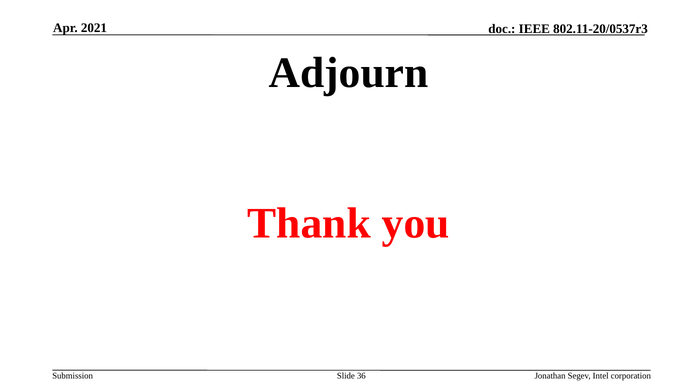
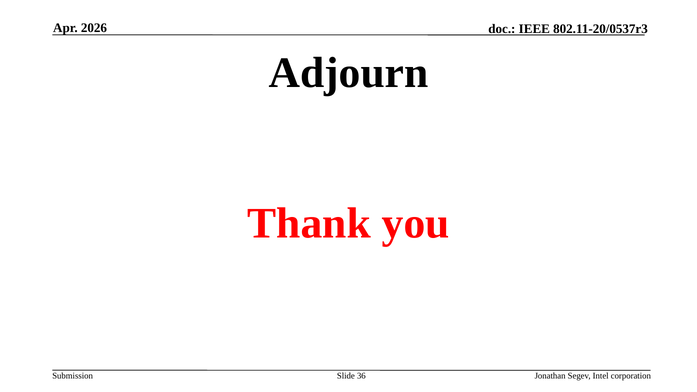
2021: 2021 -> 2026
